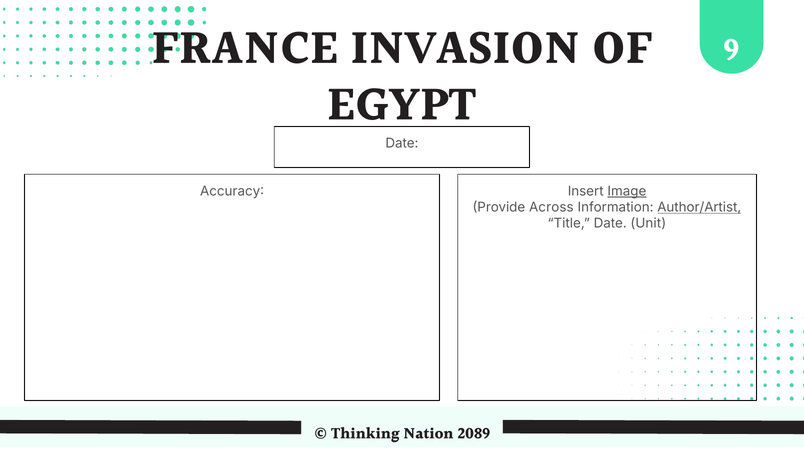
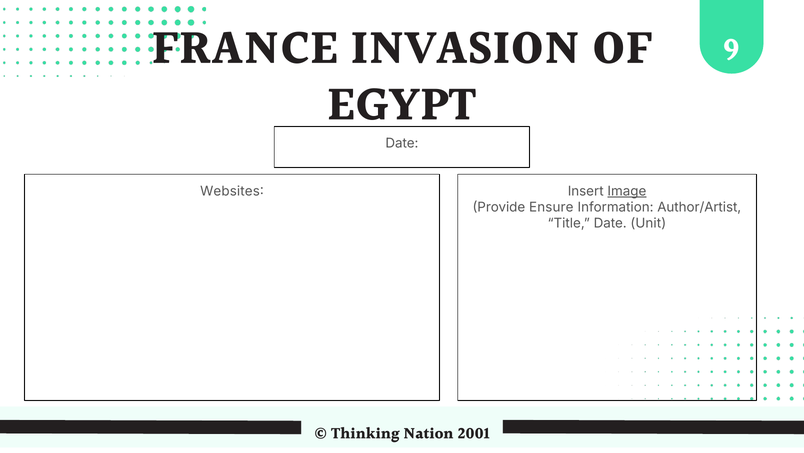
Accuracy: Accuracy -> Websites
Across: Across -> Ensure
Author/Artist underline: present -> none
2089: 2089 -> 2001
